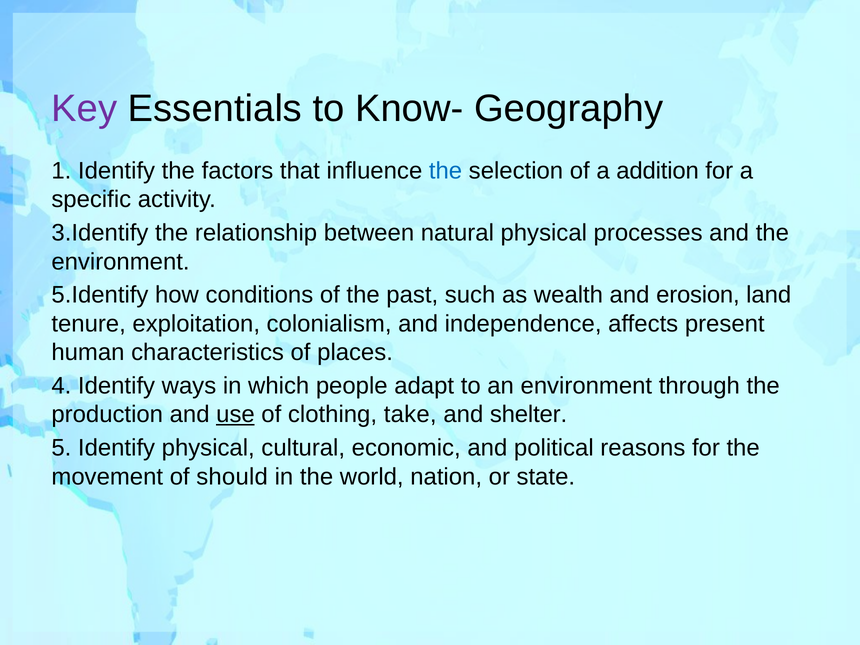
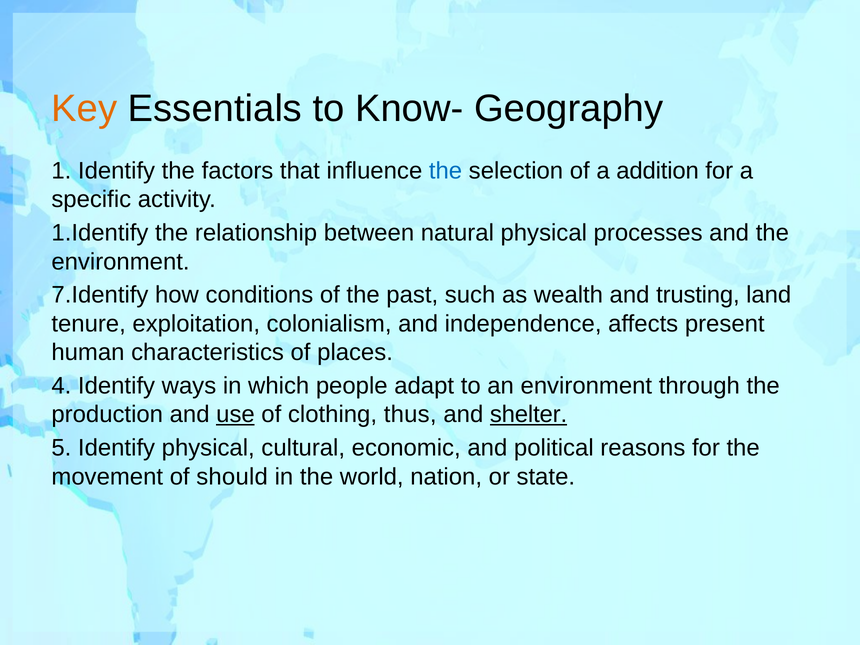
Key colour: purple -> orange
3.Identify: 3.Identify -> 1.Identify
5.Identify: 5.Identify -> 7.Identify
erosion: erosion -> trusting
take: take -> thus
shelter underline: none -> present
